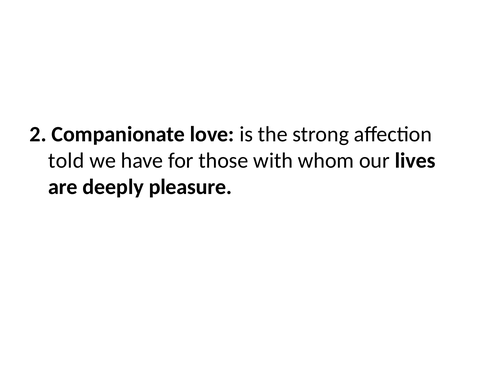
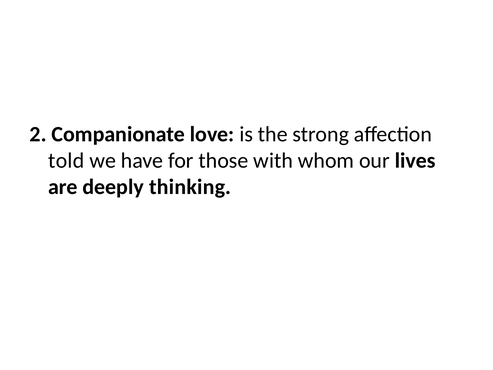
pleasure: pleasure -> thinking
